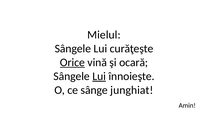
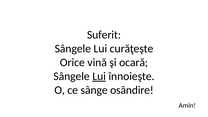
Mielul: Mielul -> Suferit
Orice underline: present -> none
junghiat: junghiat -> osândire
